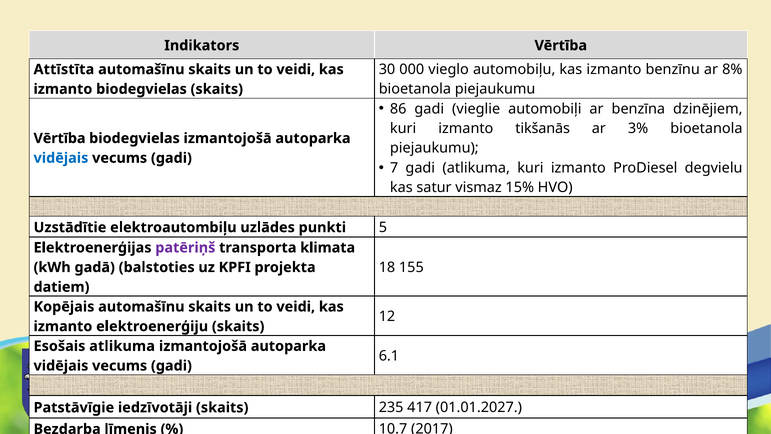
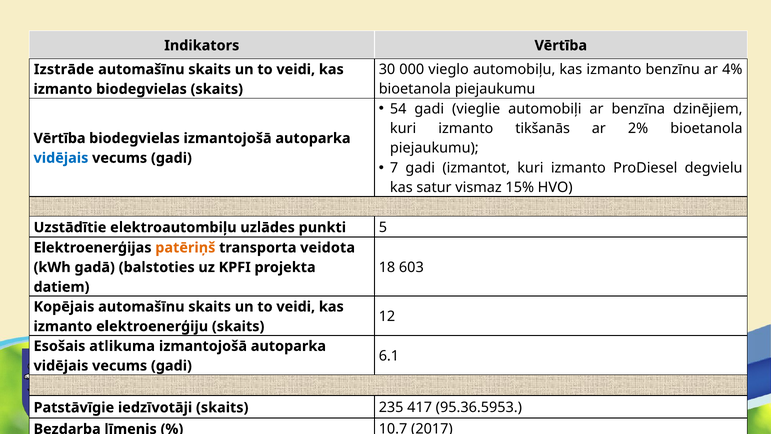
8%: 8% -> 4%
Attīstīta: Attīstīta -> Izstrāde
86: 86 -> 54
3%: 3% -> 2%
gadi atlikuma: atlikuma -> izmantot
patēriņš colour: purple -> orange
klimata: klimata -> veidota
155: 155 -> 603
01.01.2027: 01.01.2027 -> 95.36.5953
